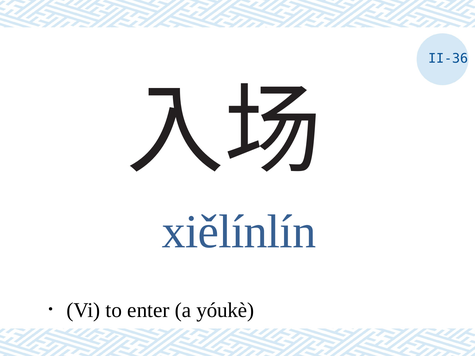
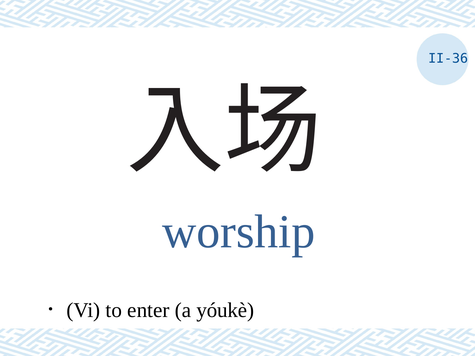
xiělínlín: xiělínlín -> worship
